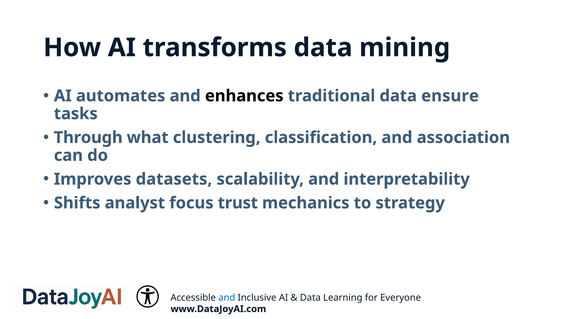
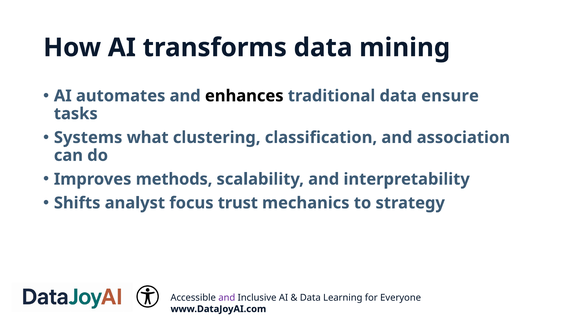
Through: Through -> Systems
datasets: datasets -> methods
and at (227, 298) colour: blue -> purple
